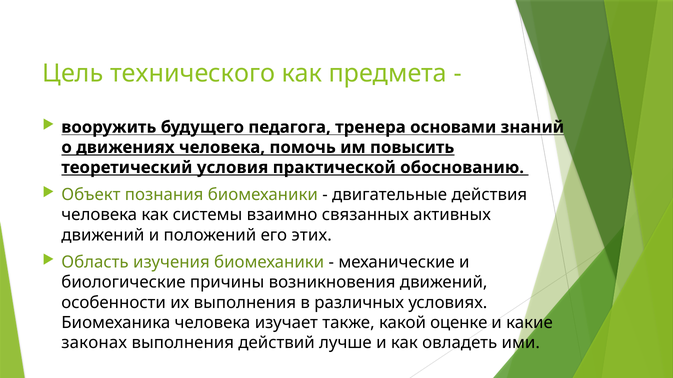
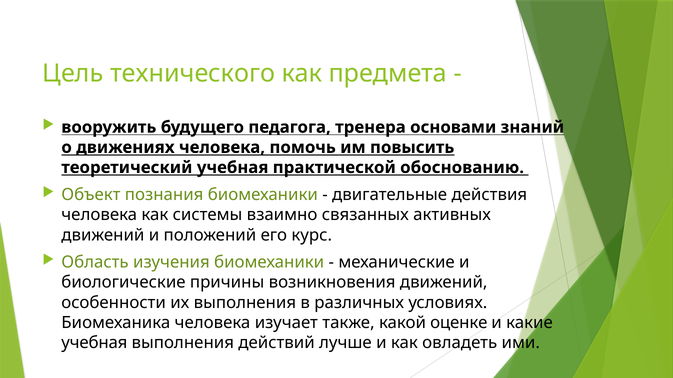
теоретический условия: условия -> учебная
этих: этих -> курс
законах at (94, 343): законах -> учебная
